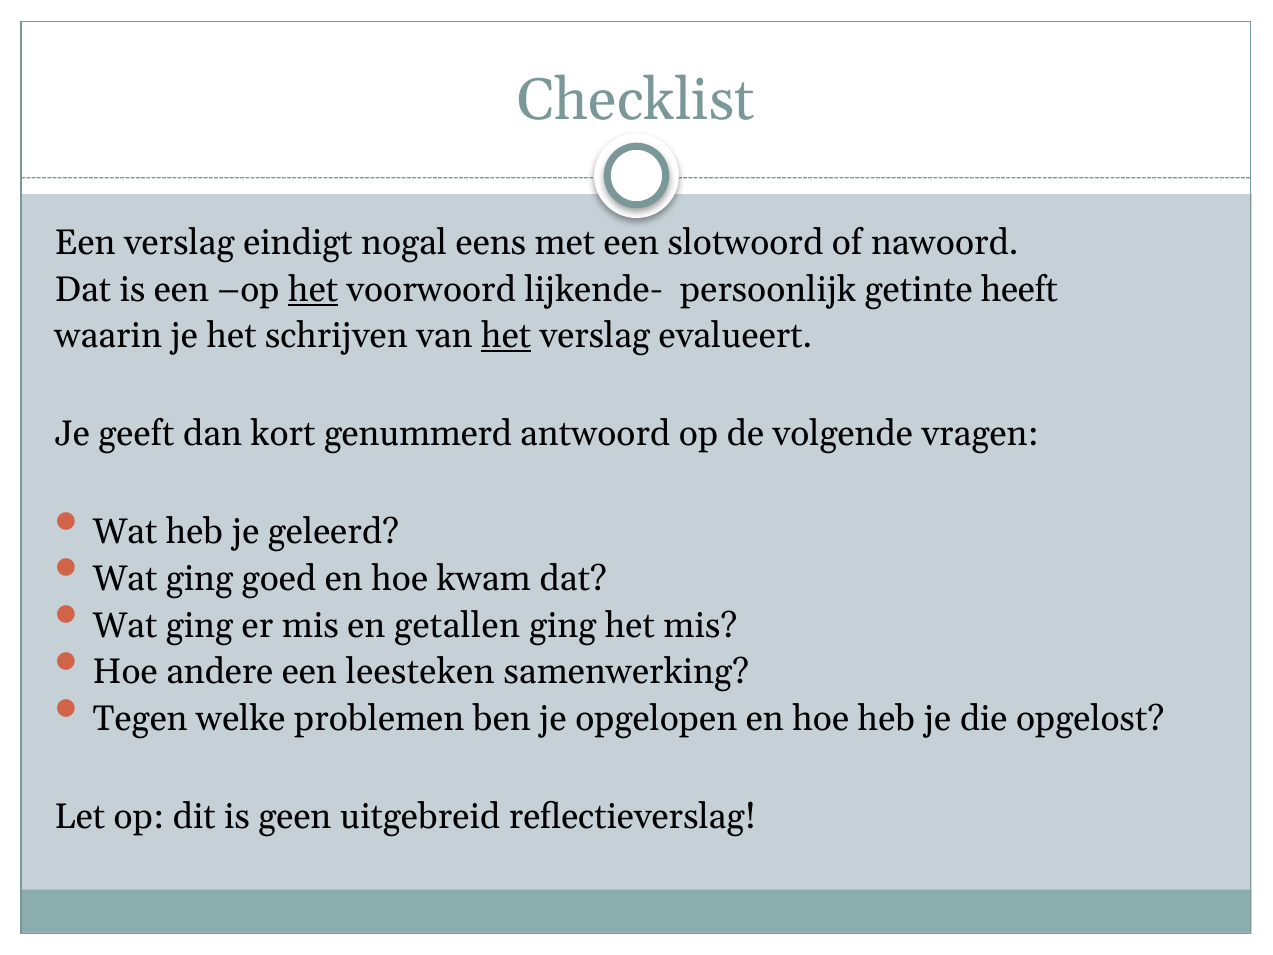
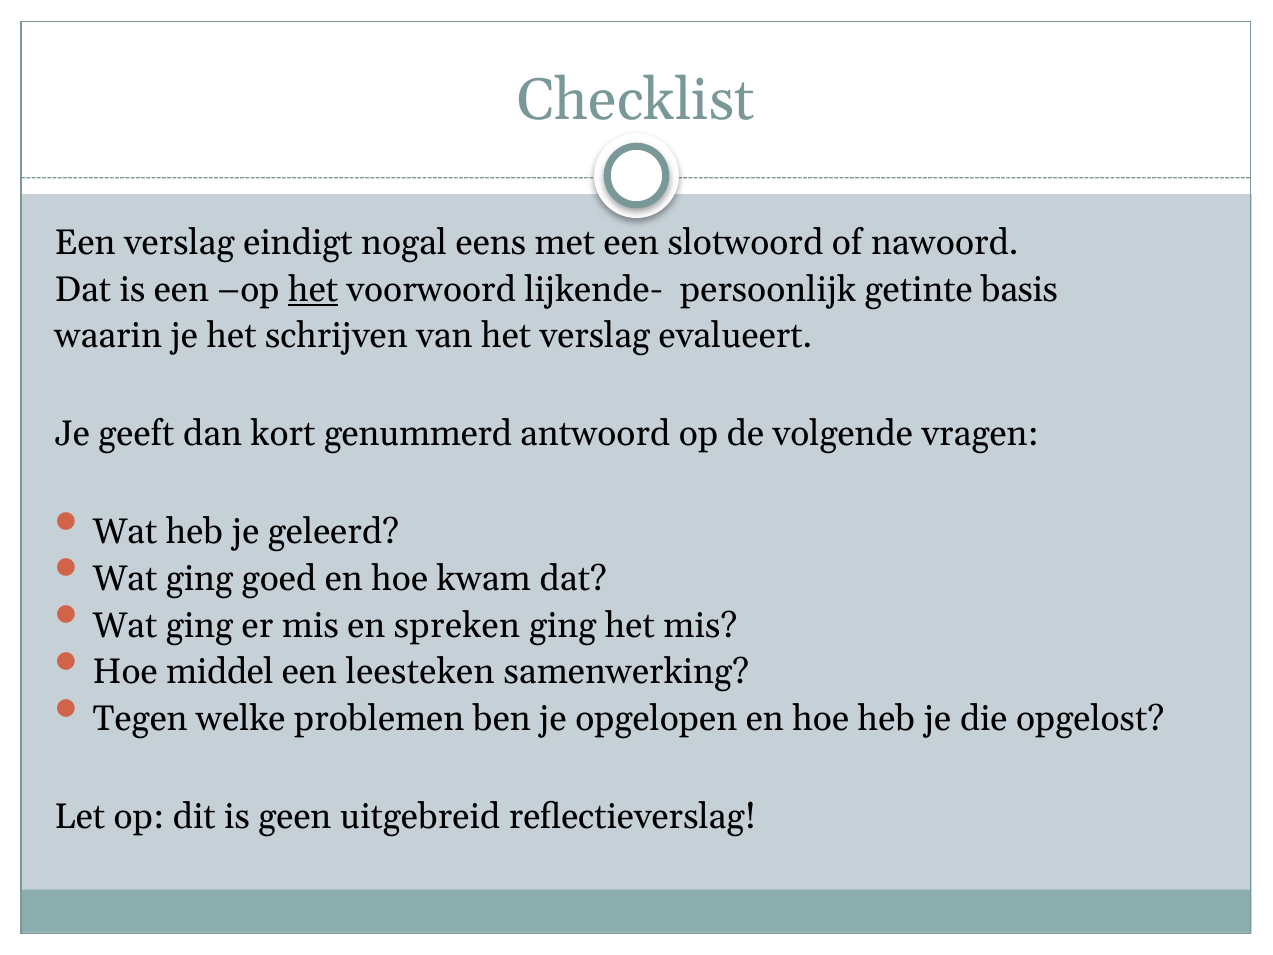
heeft: heeft -> basis
het at (506, 336) underline: present -> none
getallen: getallen -> spreken
andere: andere -> middel
